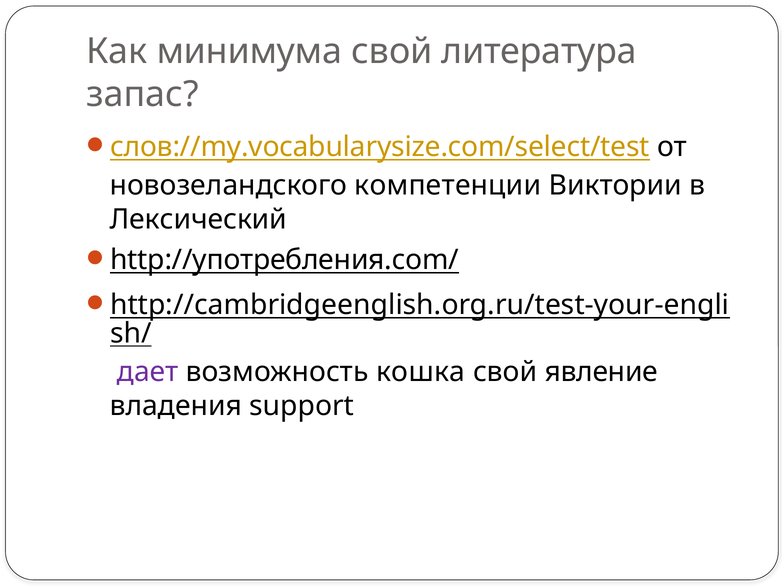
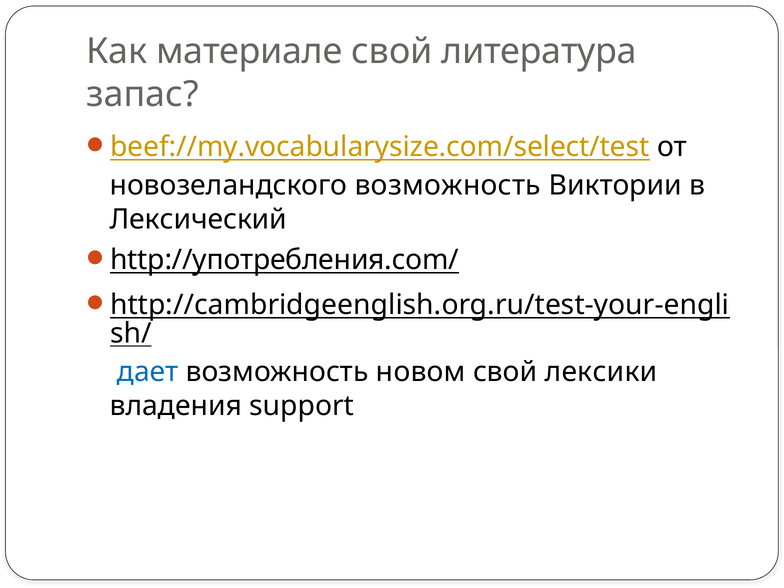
минимума: минимума -> материале
слов://my.vocabularysize.com/select/test: слов://my.vocabularysize.com/select/test -> beef://my.vocabularysize.com/select/test
новозеландского компетенции: компетенции -> возможность
дает colour: purple -> blue
кошка: кошка -> новом
явление: явление -> лексики
